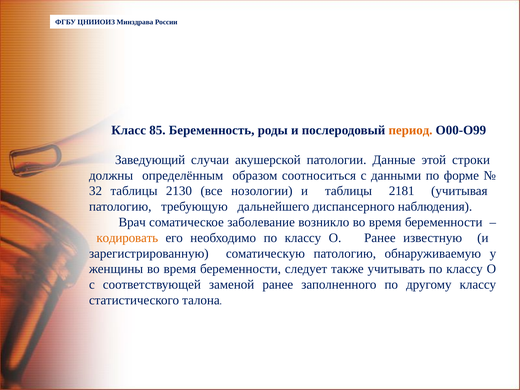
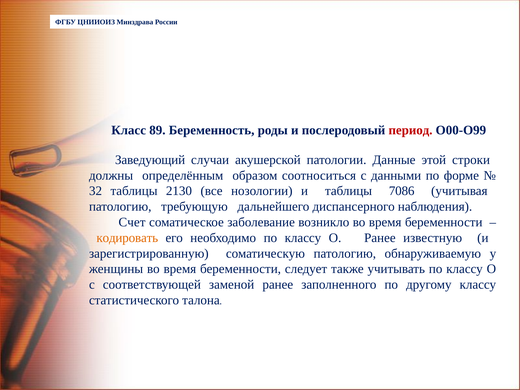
85: 85 -> 89
период colour: orange -> red
2181: 2181 -> 7086
Врач: Врач -> Счет
